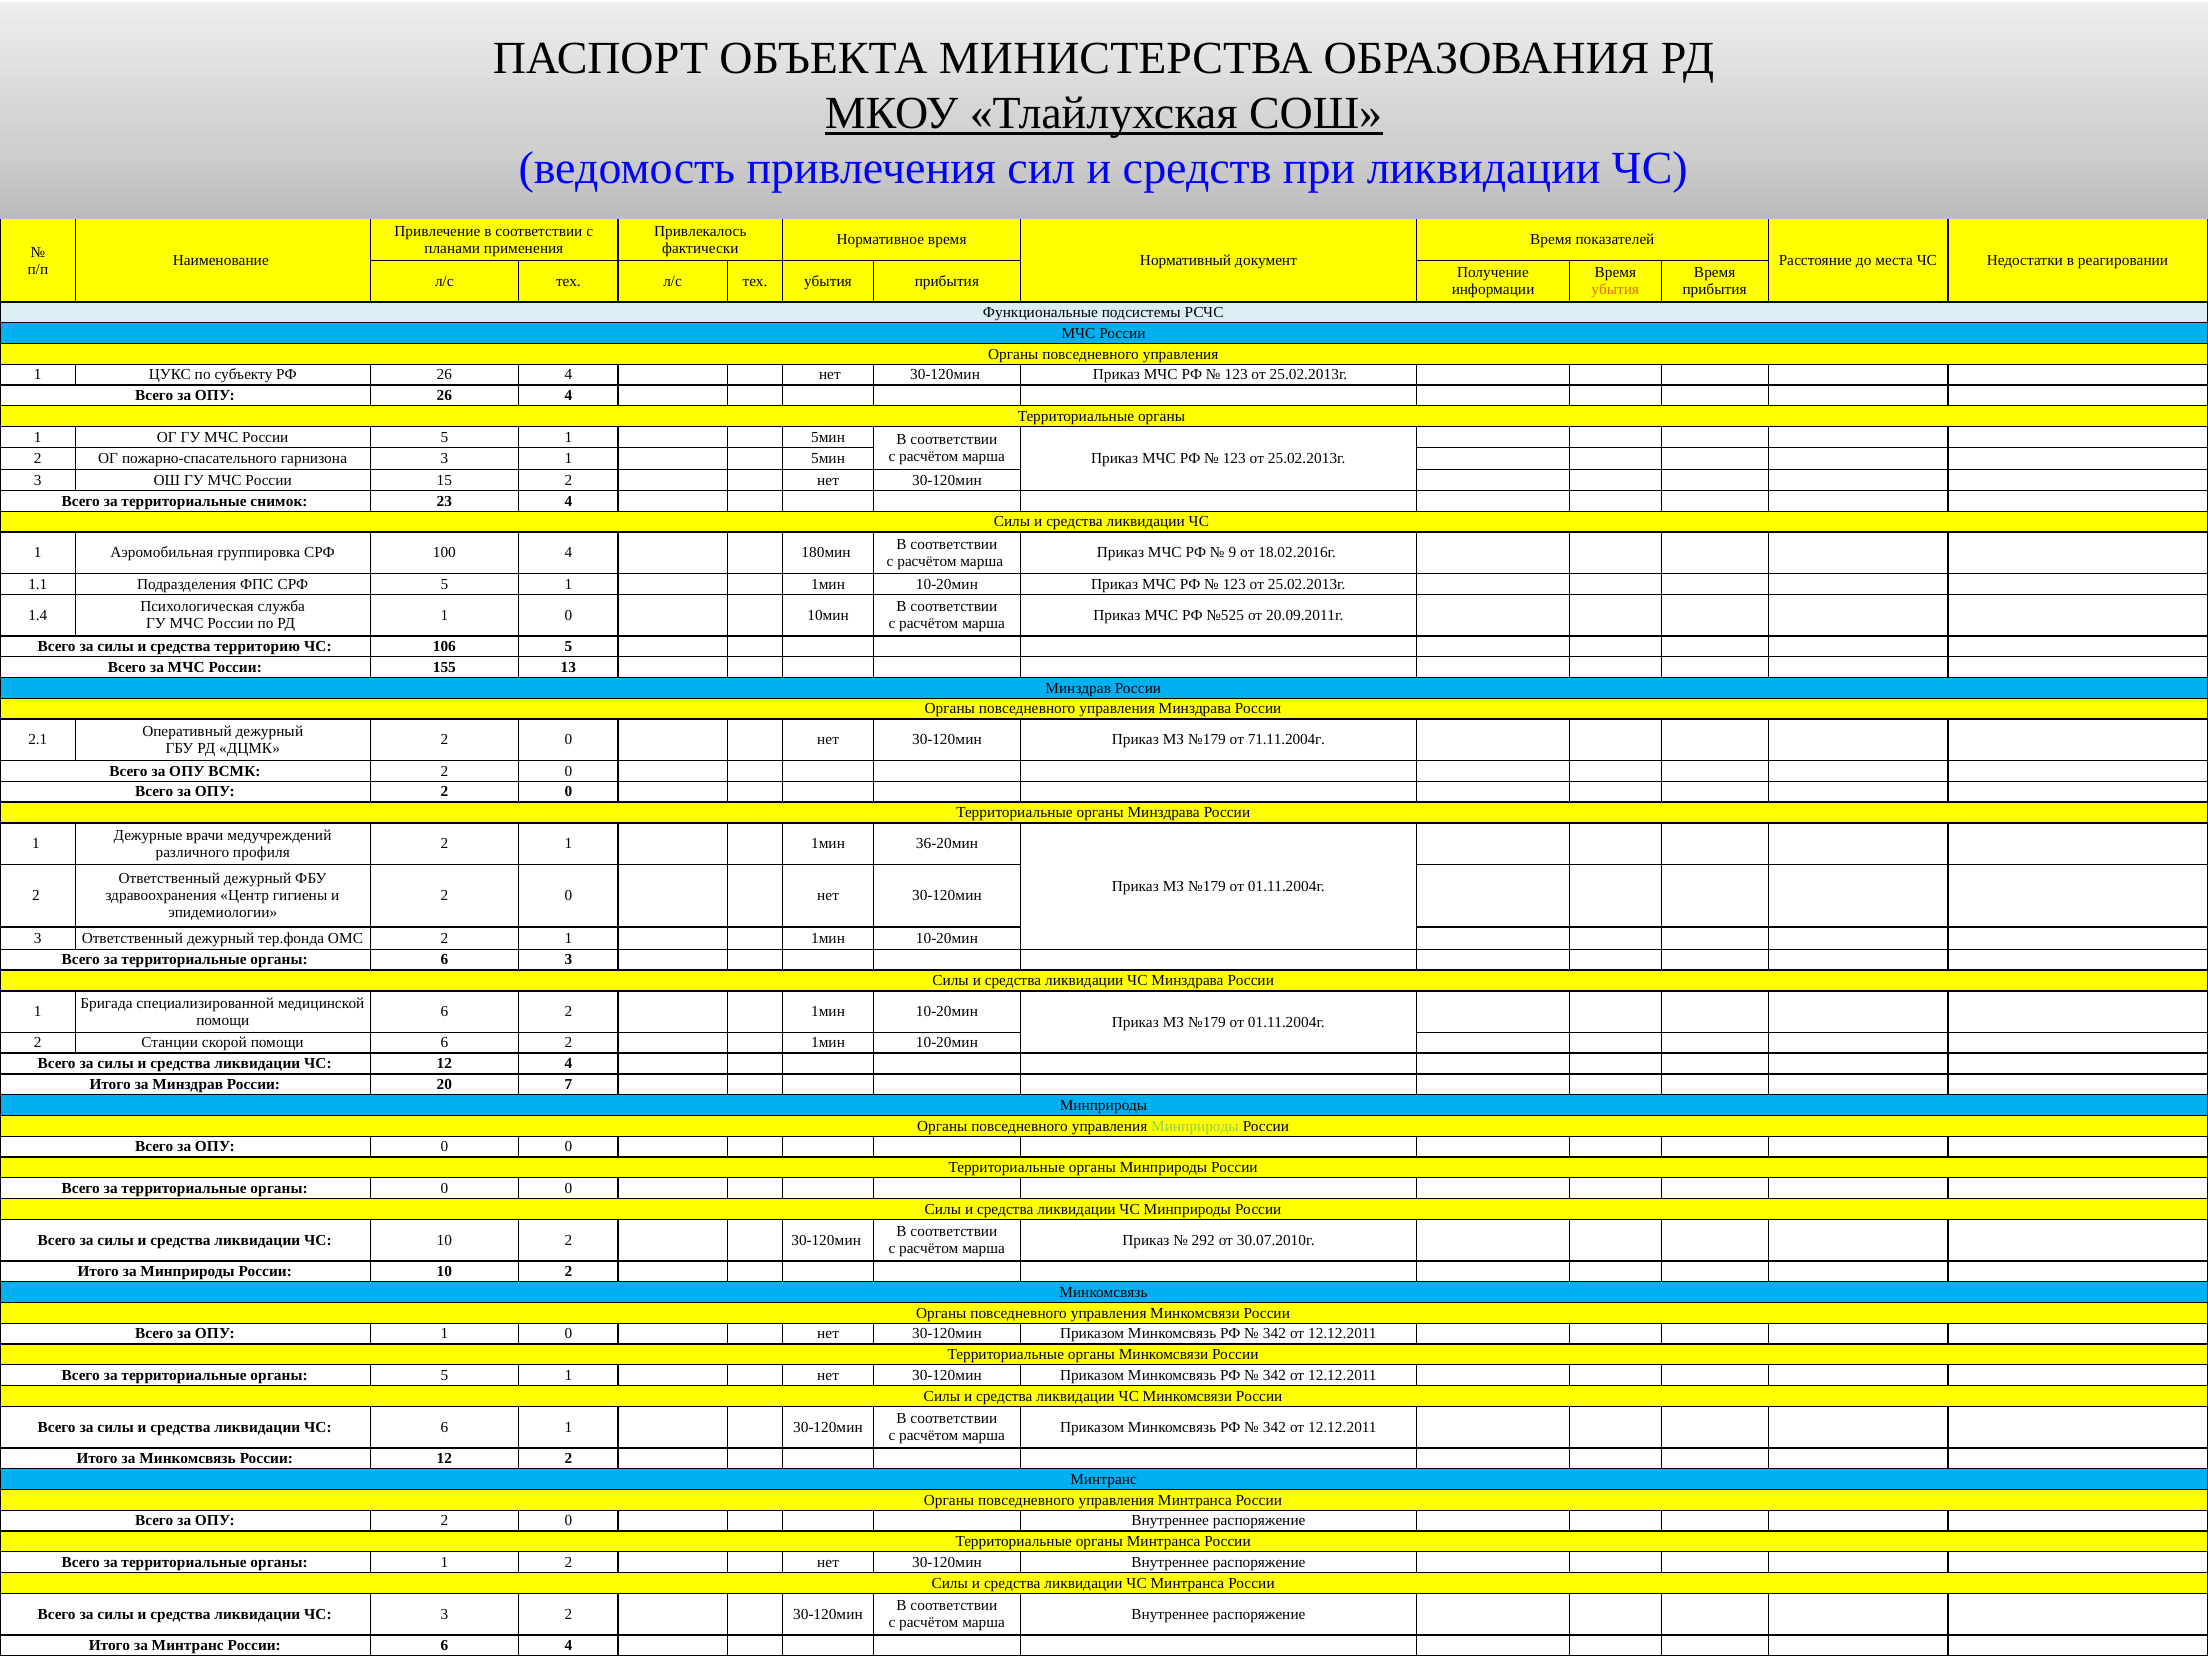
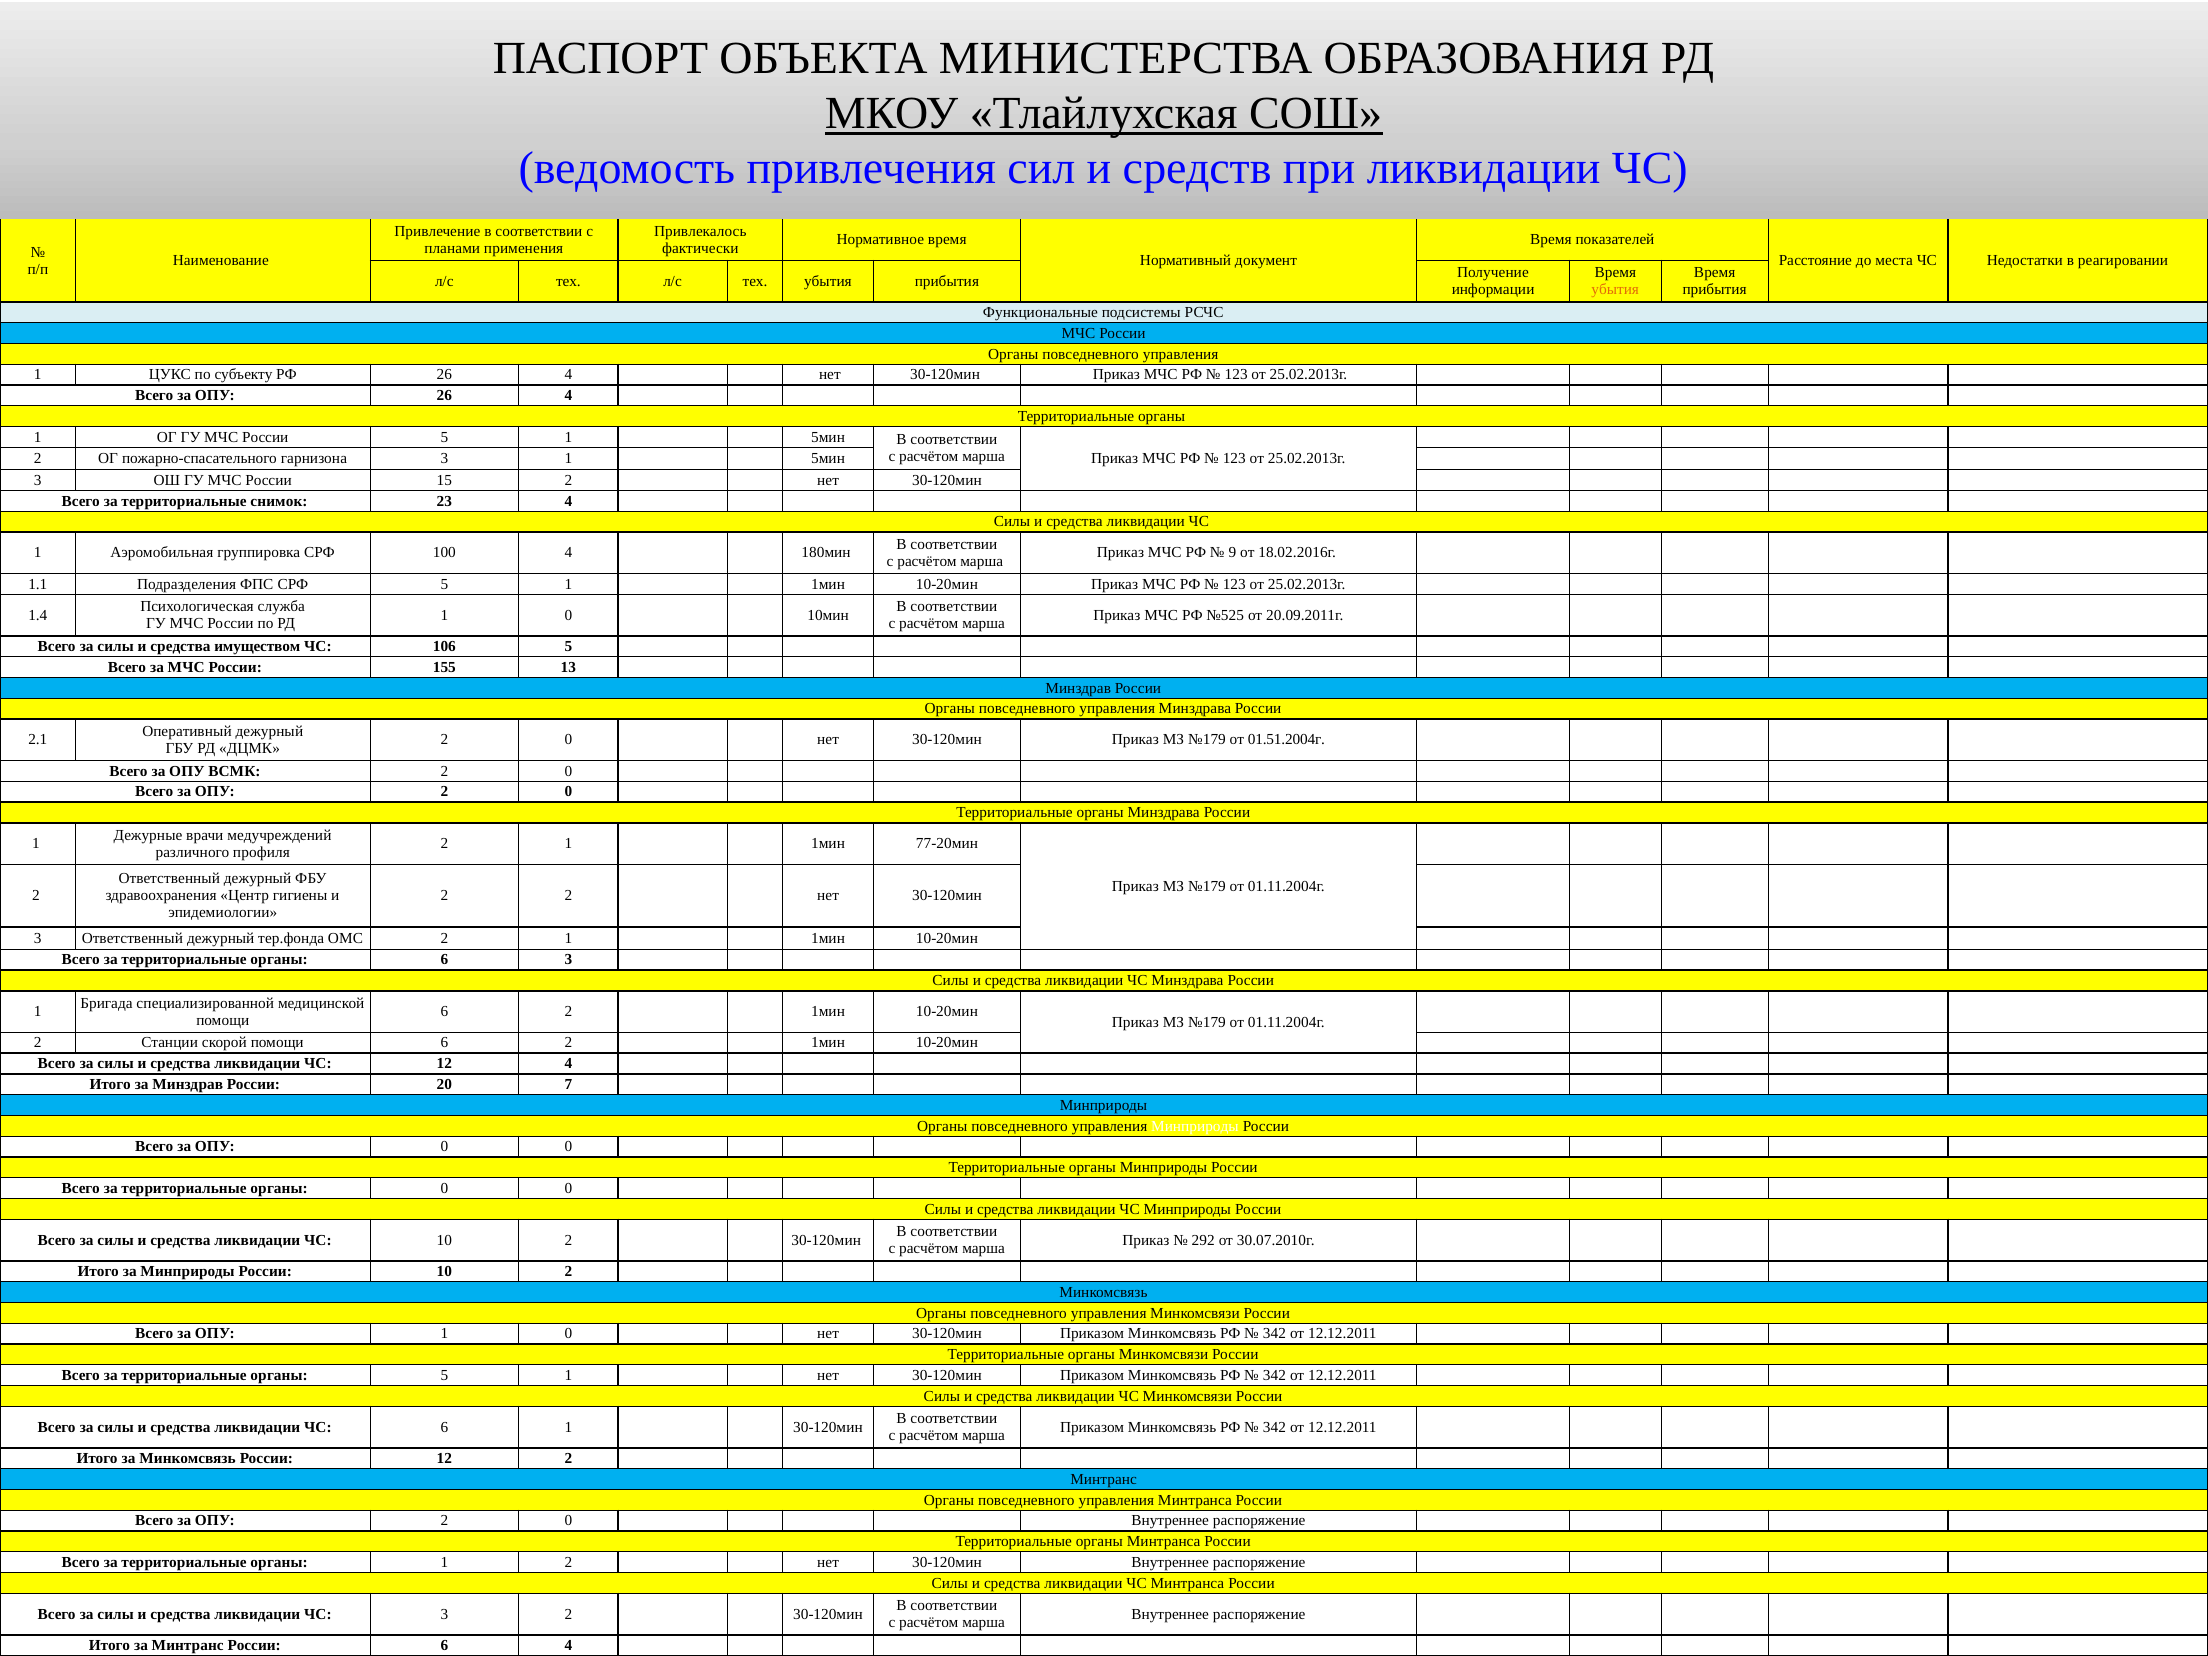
территорию: территорию -> имуществом
71.11.2004г: 71.11.2004г -> 01.51.2004г
36-20мин: 36-20мин -> 77-20мин
0 at (568, 896): 0 -> 2
Минприроды at (1195, 1126) colour: light green -> white
